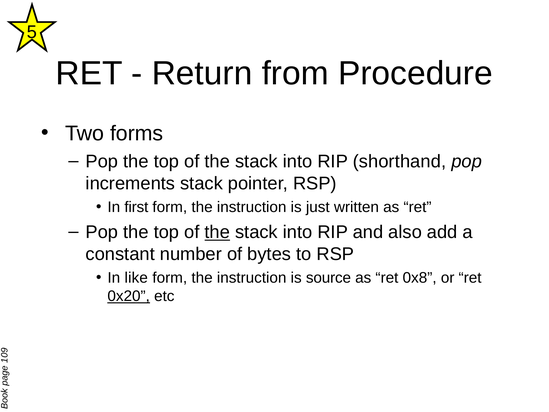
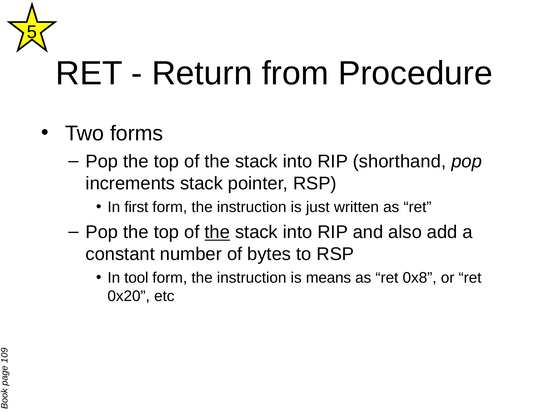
like: like -> tool
source: source -> means
0x20 underline: present -> none
